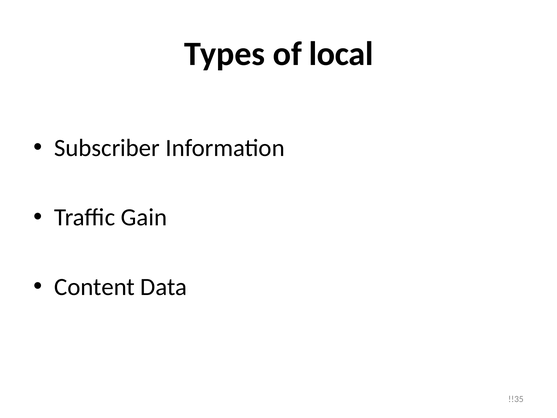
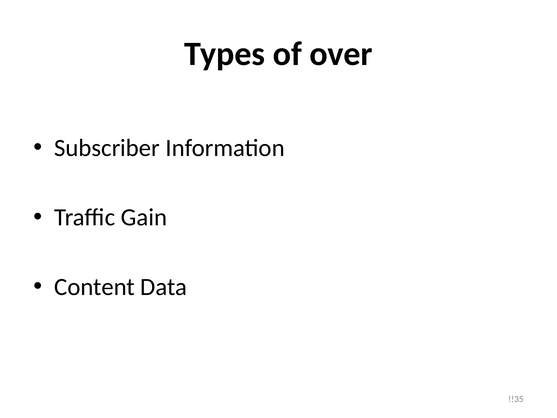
local: local -> over
